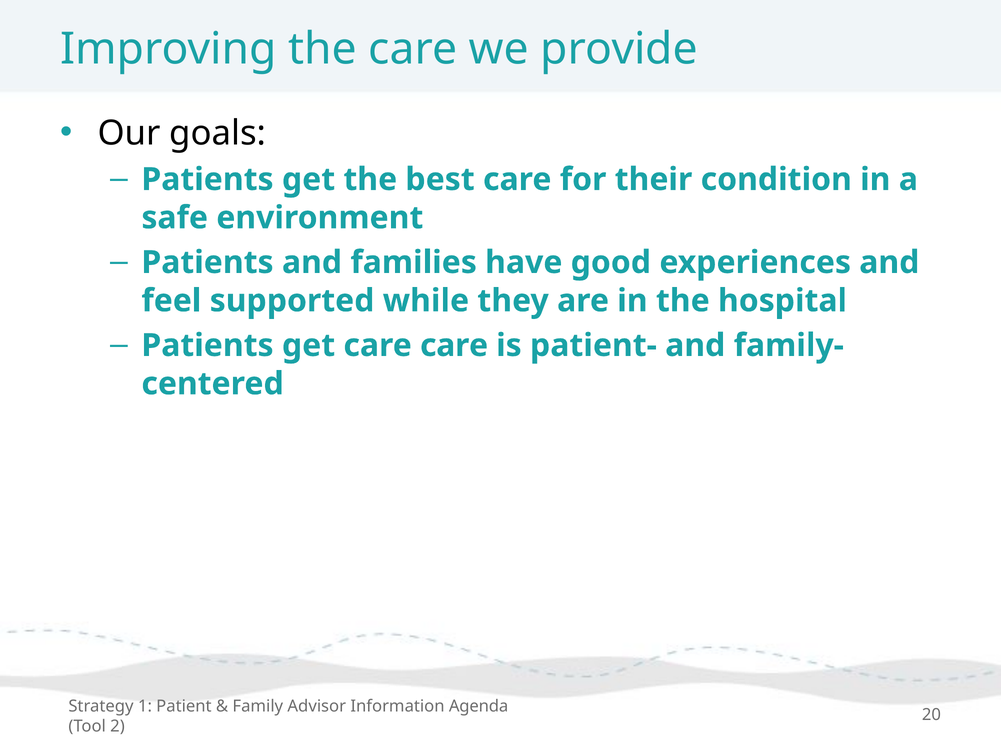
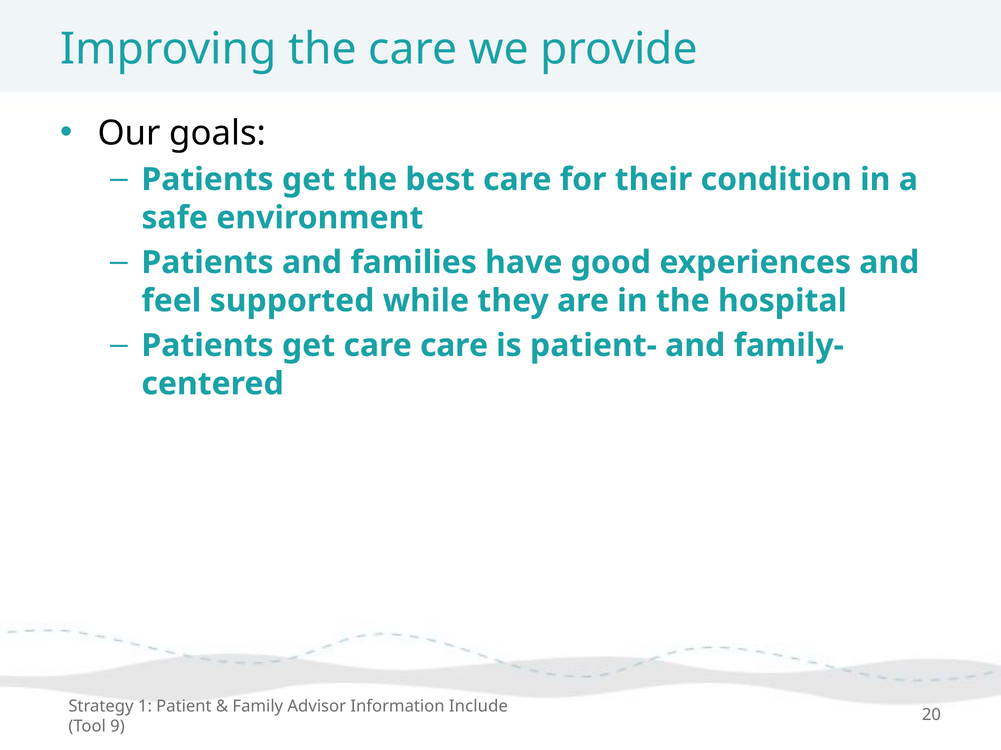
Agenda: Agenda -> Include
2: 2 -> 9
